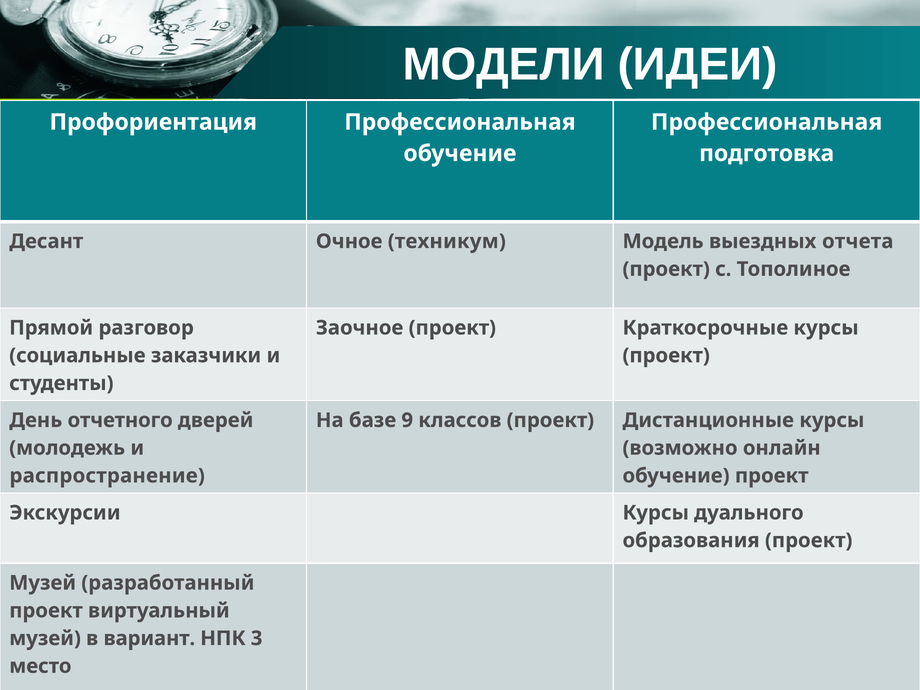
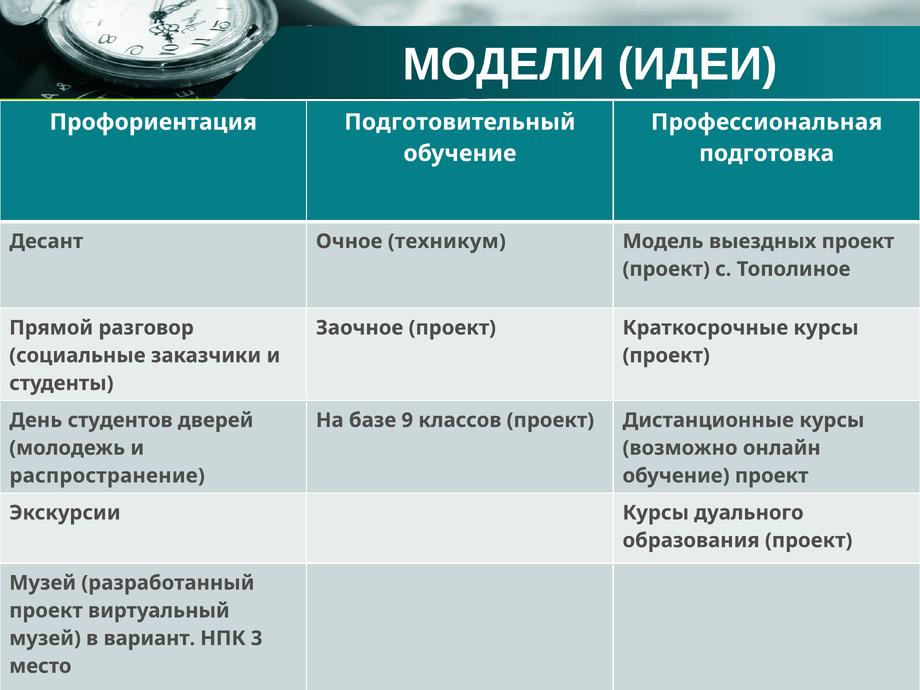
Профессиональная at (460, 122): Профессиональная -> Подготовительный
выездных отчета: отчета -> проект
отчетного: отчетного -> студентов
